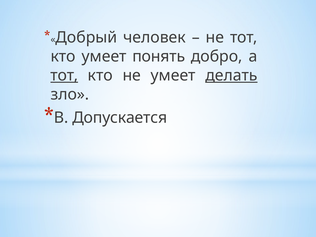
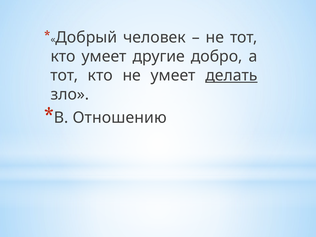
понять: понять -> другие
тот at (64, 75) underline: present -> none
Допускается: Допускается -> Отношению
